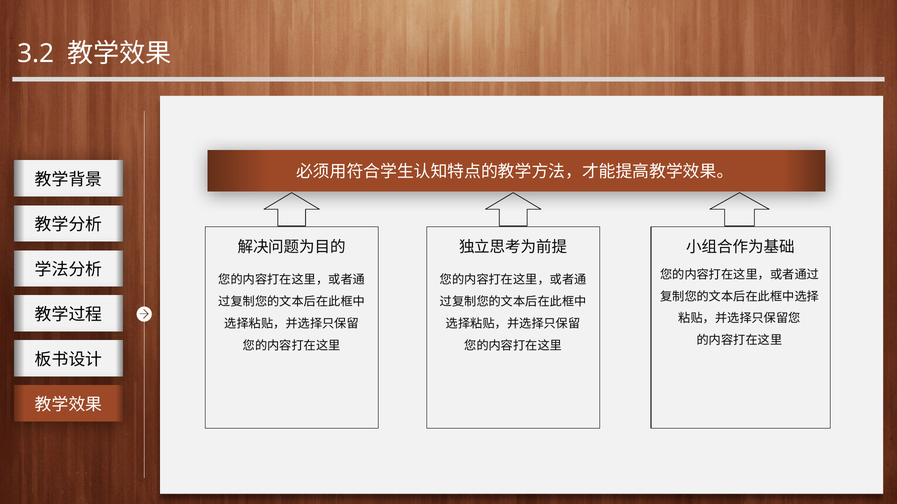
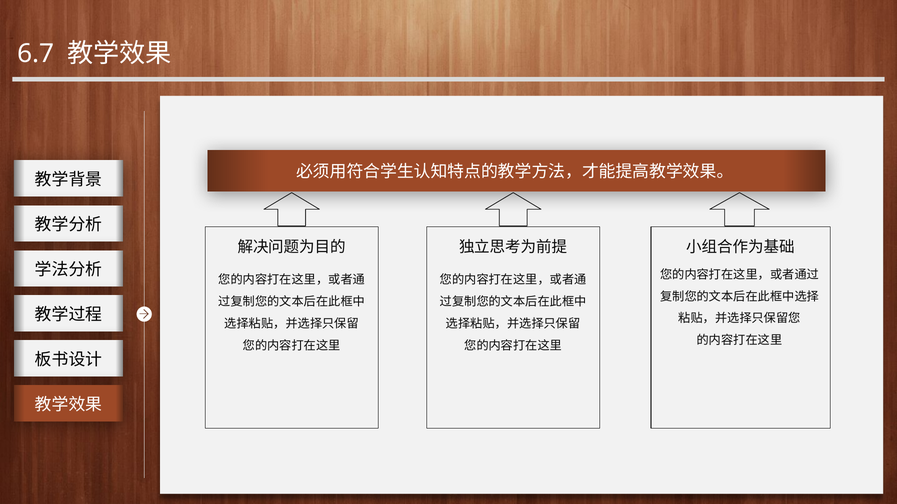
3.2: 3.2 -> 6.7
